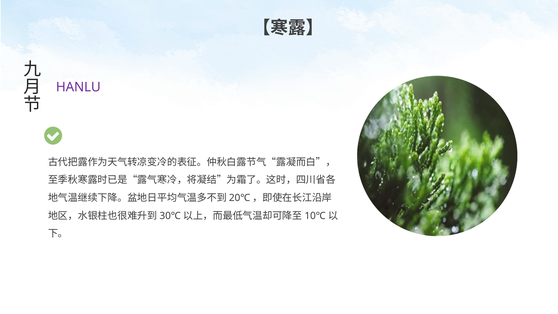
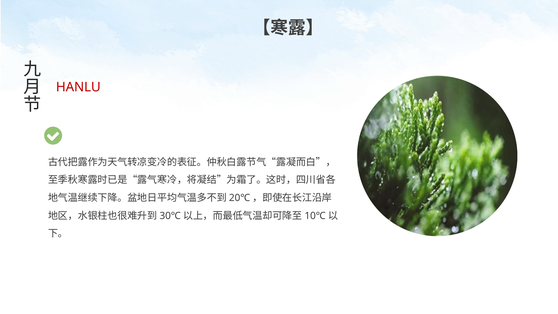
HANLU colour: purple -> red
